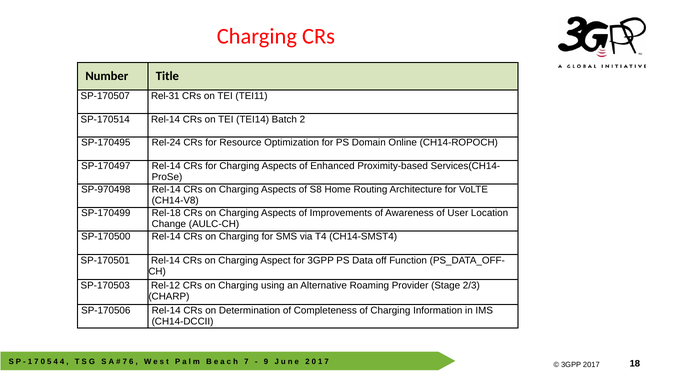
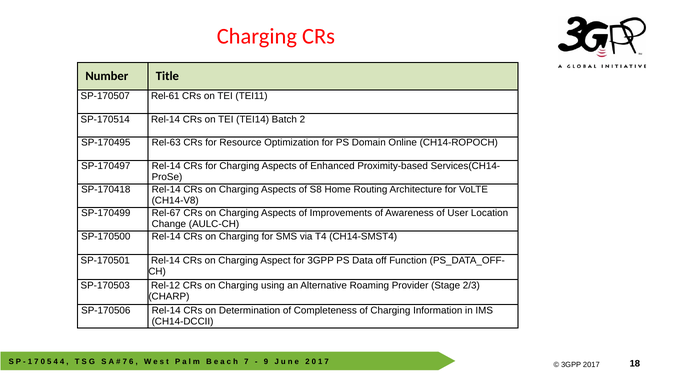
Rel-31: Rel-31 -> Rel-61
Rel-24: Rel-24 -> Rel-63
SP-970498: SP-970498 -> SP-170418
Rel-18: Rel-18 -> Rel-67
